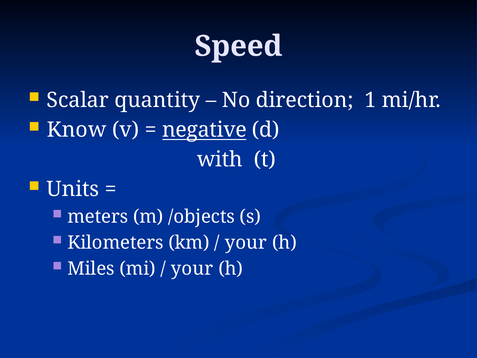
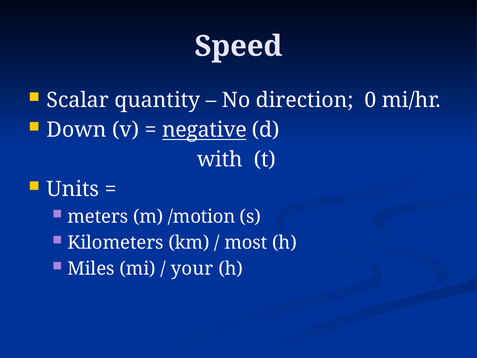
1: 1 -> 0
Know: Know -> Down
/objects: /objects -> /motion
your at (246, 243): your -> most
